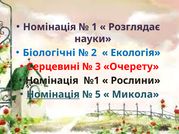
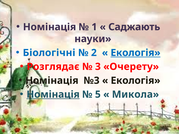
Розглядає: Розглядає -> Саджають
Екологія at (136, 53) underline: none -> present
Серцевині: Серцевині -> Розглядає
№1: №1 -> №3
Рослини at (136, 81): Рослини -> Екологія
